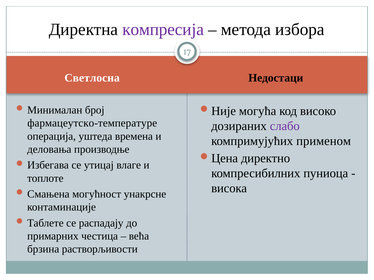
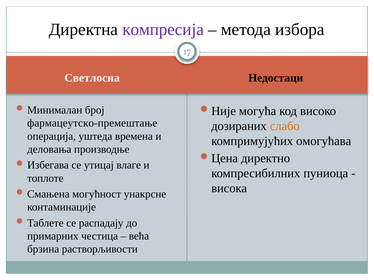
фармацеутско-температуре: фармацеутско-температуре -> фармацеутско-премештање
слабо colour: purple -> orange
применом: применом -> омогућава
